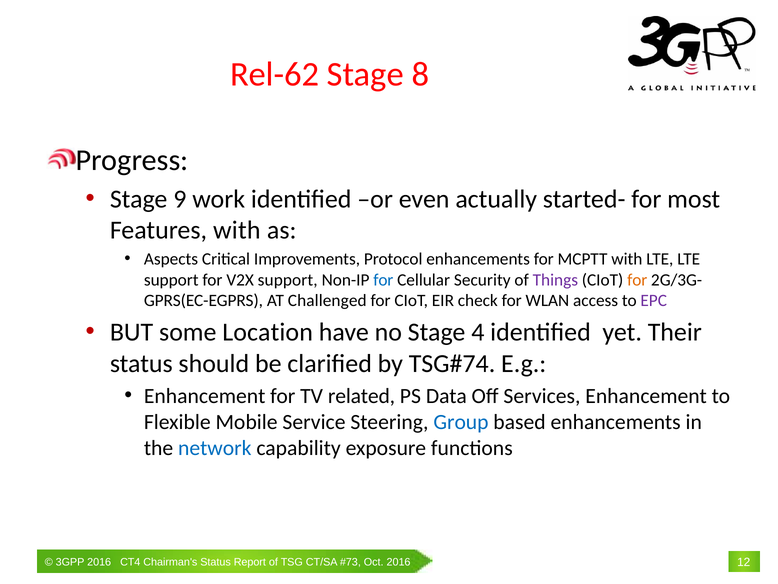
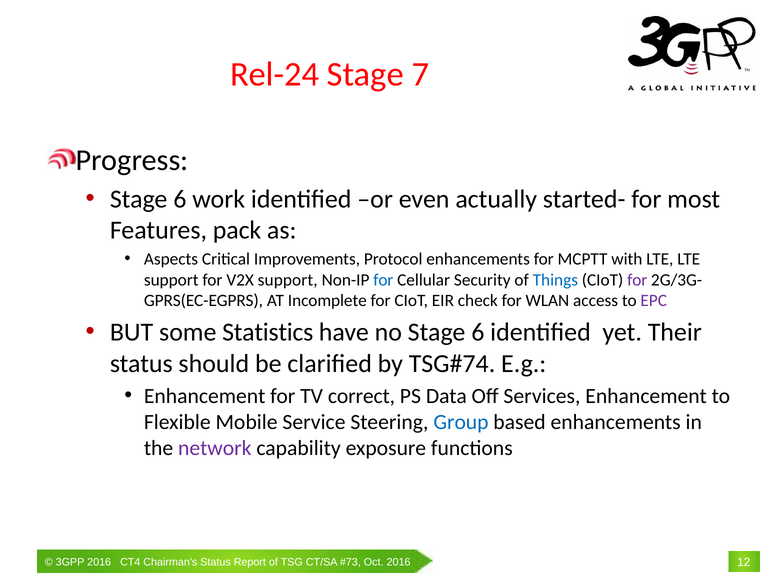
Rel-62: Rel-62 -> Rel-24
8: 8 -> 7
9 at (180, 199): 9 -> 6
Features with: with -> pack
Things colour: purple -> blue
for at (637, 280) colour: orange -> purple
Challenged: Challenged -> Incomplete
Location: Location -> Statistics
no Stage 4: 4 -> 6
related: related -> correct
network colour: blue -> purple
